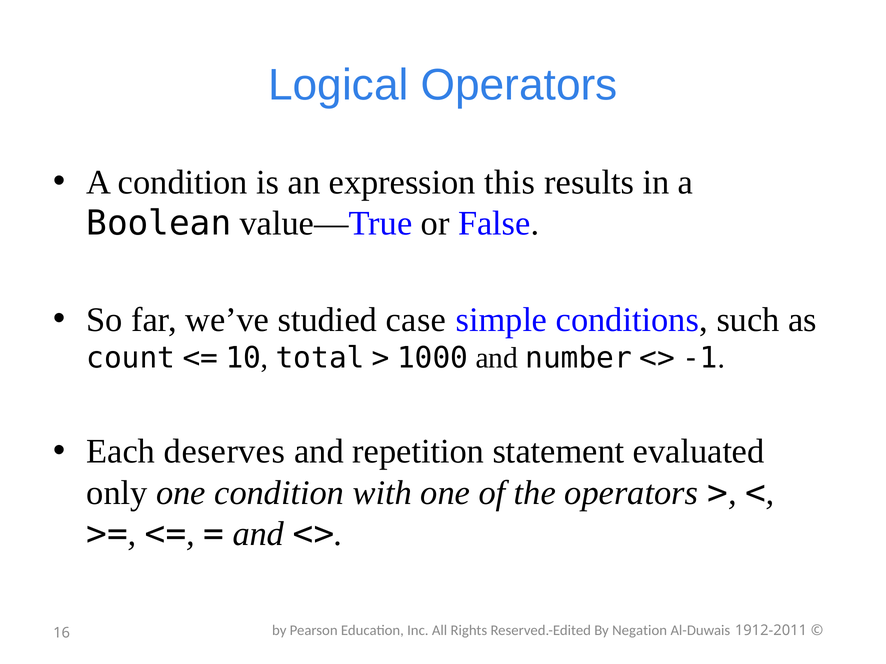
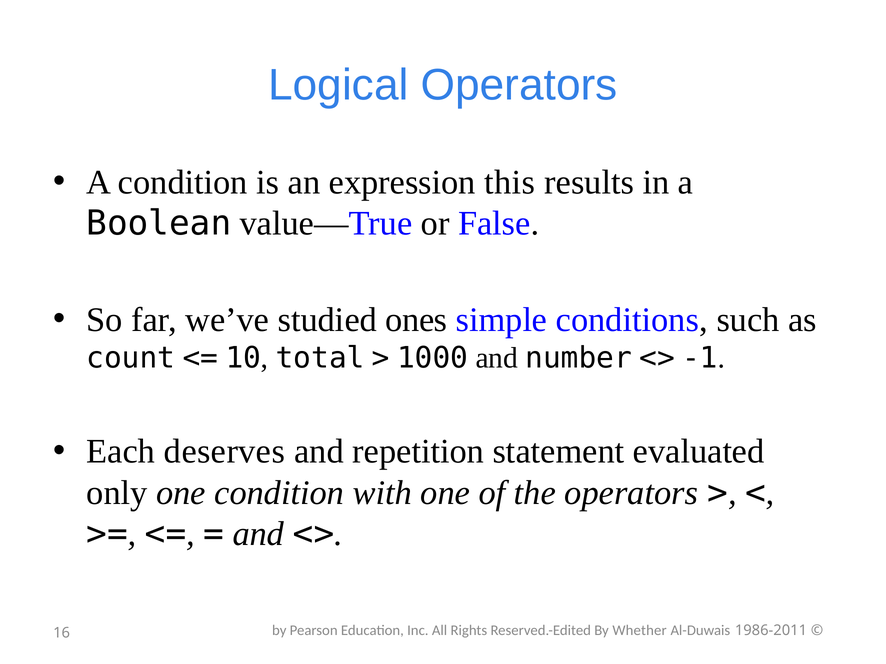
case: case -> ones
Negation: Negation -> Whether
1912-2011: 1912-2011 -> 1986-2011
